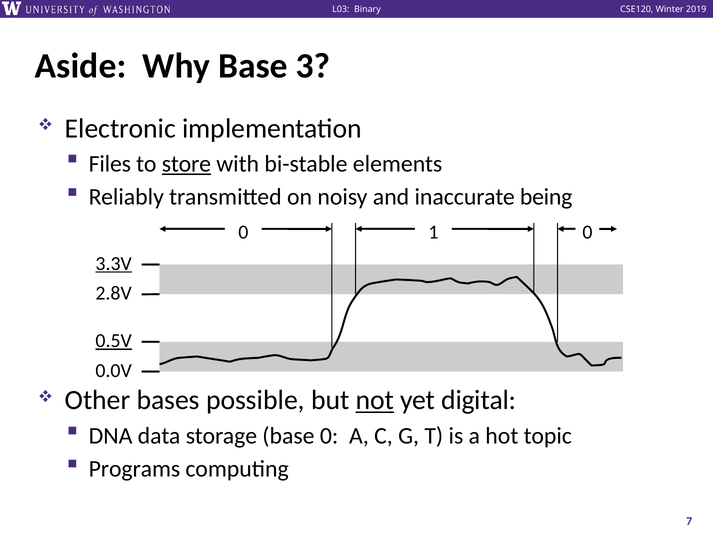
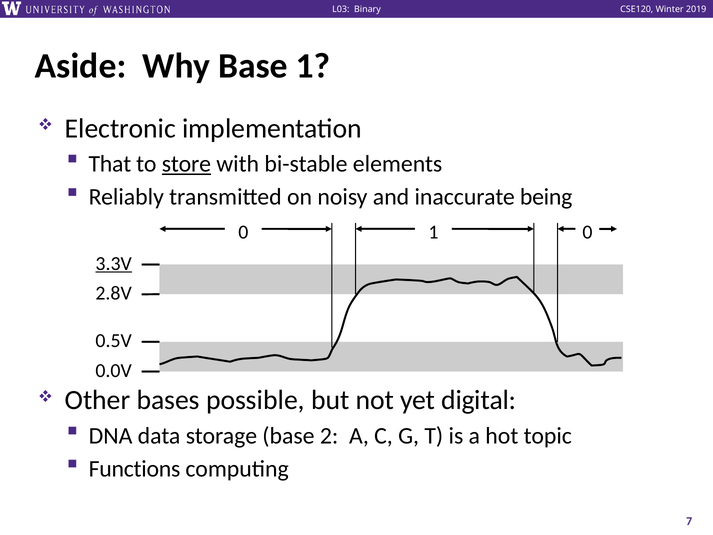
Base 3: 3 -> 1
Files: Files -> That
0.5V underline: present -> none
not underline: present -> none
base 0: 0 -> 2
Programs: Programs -> Functions
